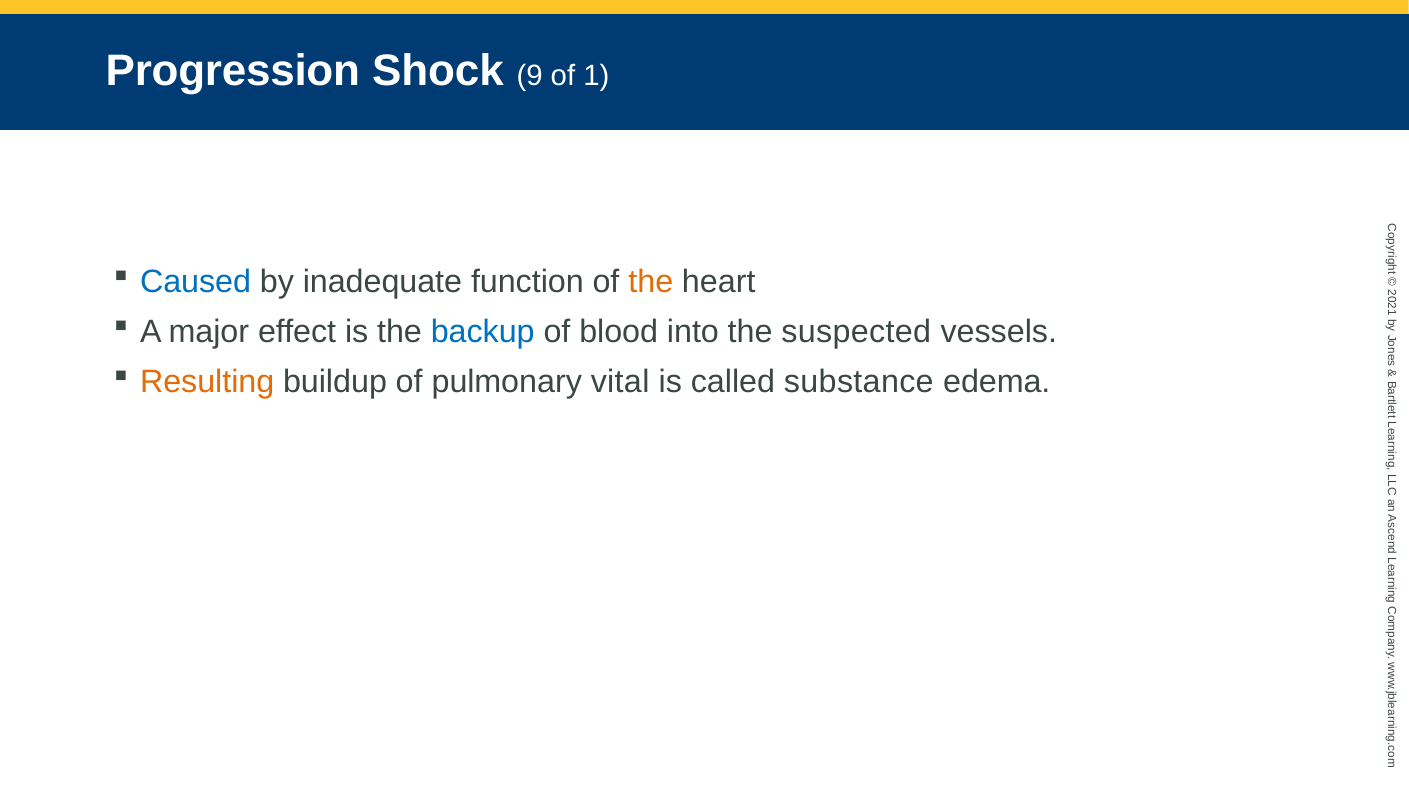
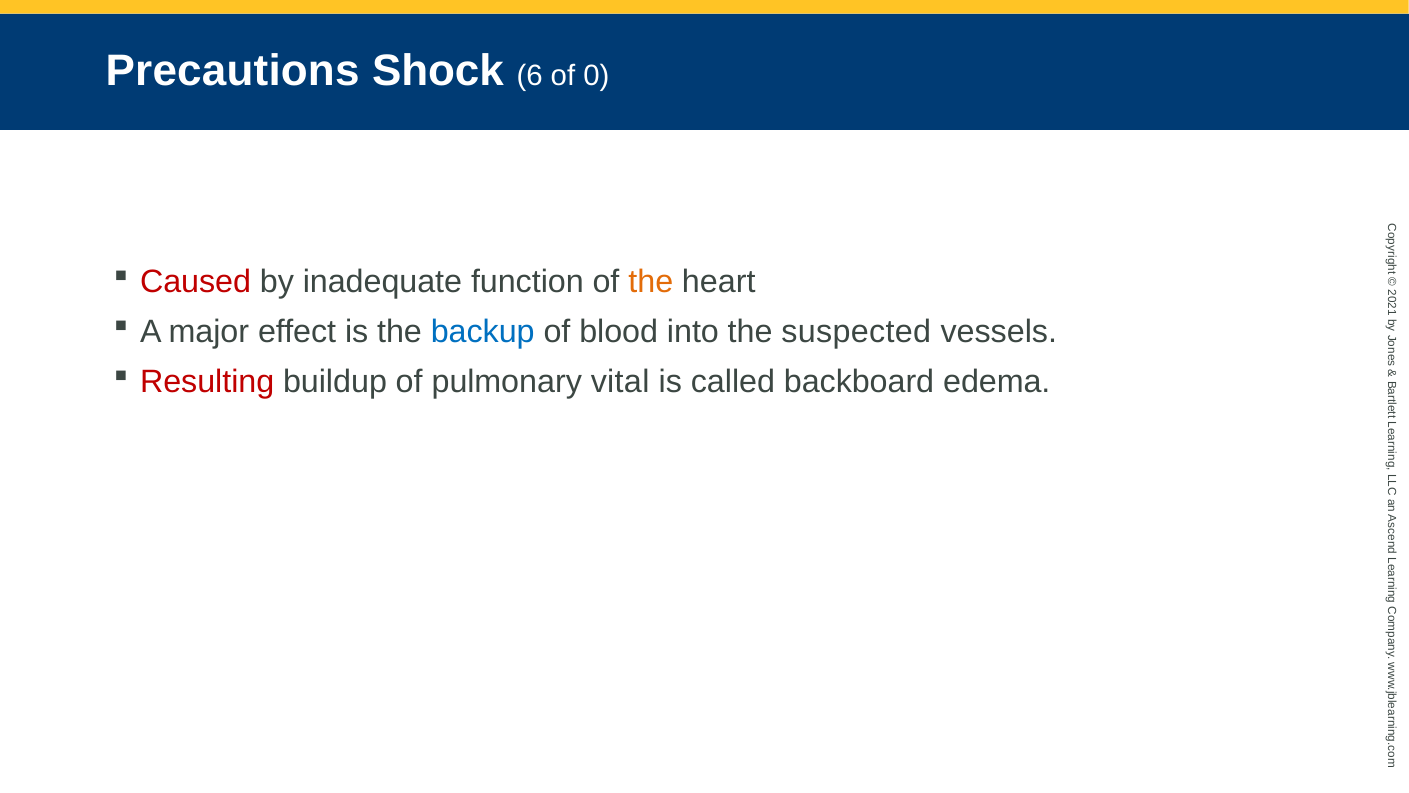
Progression: Progression -> Precautions
9: 9 -> 6
of 1: 1 -> 0
Caused colour: blue -> red
Resulting colour: orange -> red
substance: substance -> backboard
